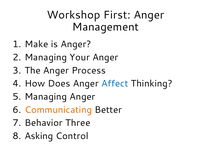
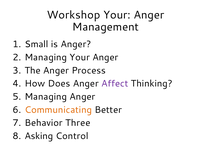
Workshop First: First -> Your
Make: Make -> Small
Affect colour: blue -> purple
